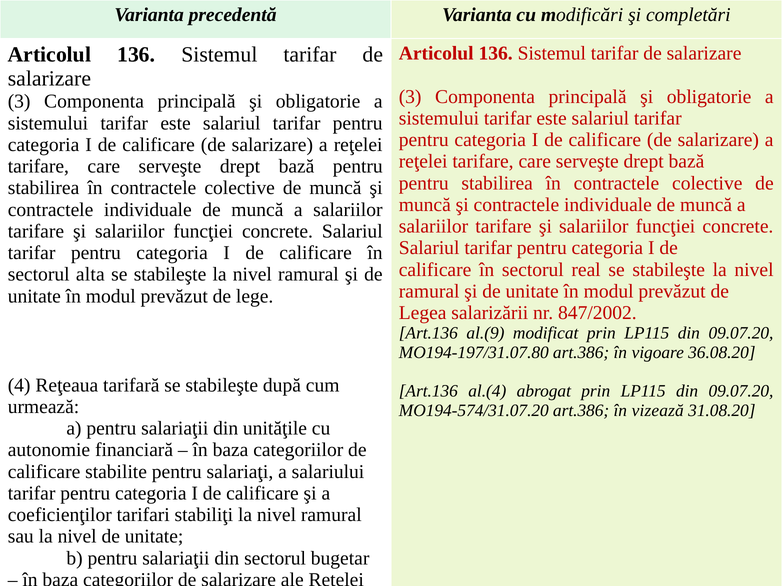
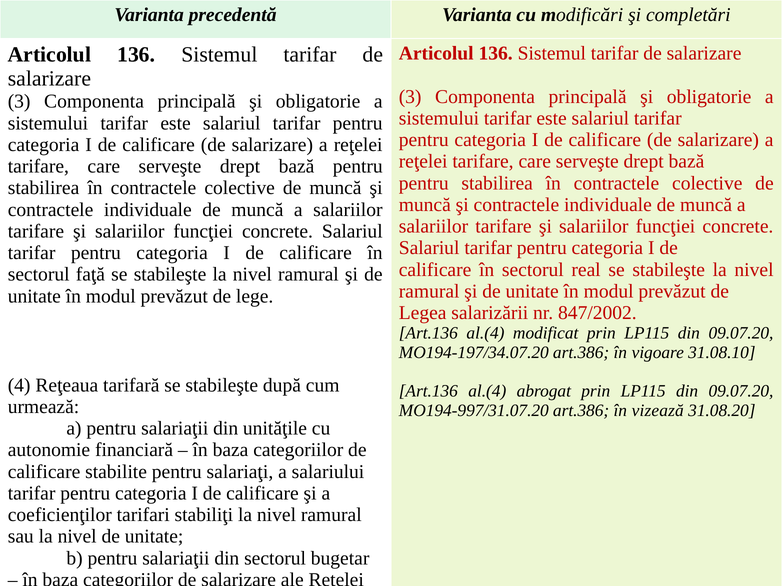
alta: alta -> faţă
al.(9 at (485, 334): al.(9 -> al.(4
MO194-197/31.07.80: MO194-197/31.07.80 -> MO194-197/34.07.20
36.08.20: 36.08.20 -> 31.08.10
MO194-574/31.07.20: MO194-574/31.07.20 -> MO194-997/31.07.20
